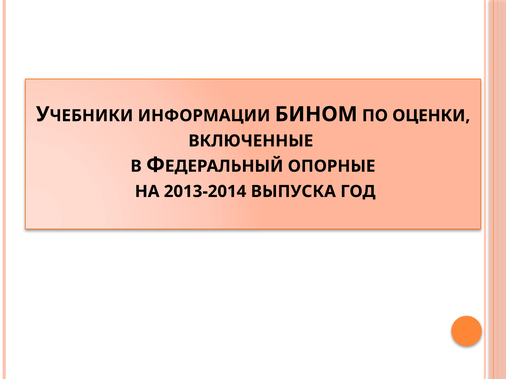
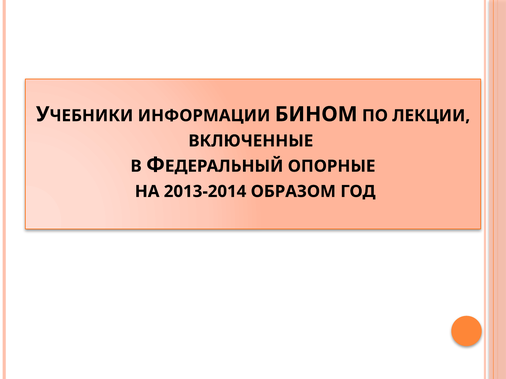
ОЦЕНКИ: ОЦЕНКИ -> ЛЕКЦИИ
ВЫПУСКА: ВЫПУСКА -> ОБРАЗОМ
